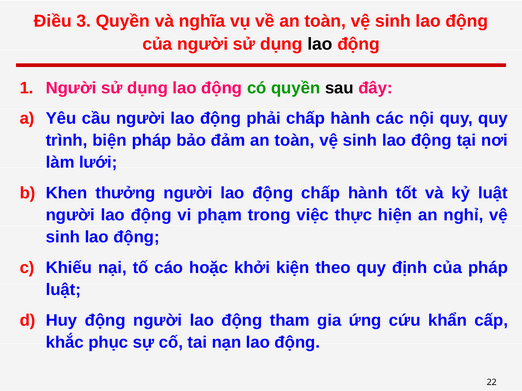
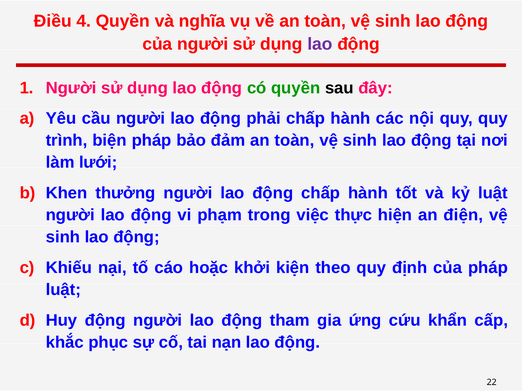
3: 3 -> 4
lao at (320, 44) colour: black -> purple
nghỉ: nghỉ -> điện
